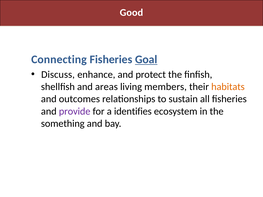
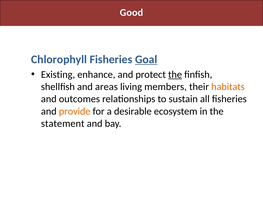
Connecting: Connecting -> Chlorophyll
Discuss: Discuss -> Existing
the at (175, 75) underline: none -> present
provide colour: purple -> orange
identifies: identifies -> desirable
something: something -> statement
